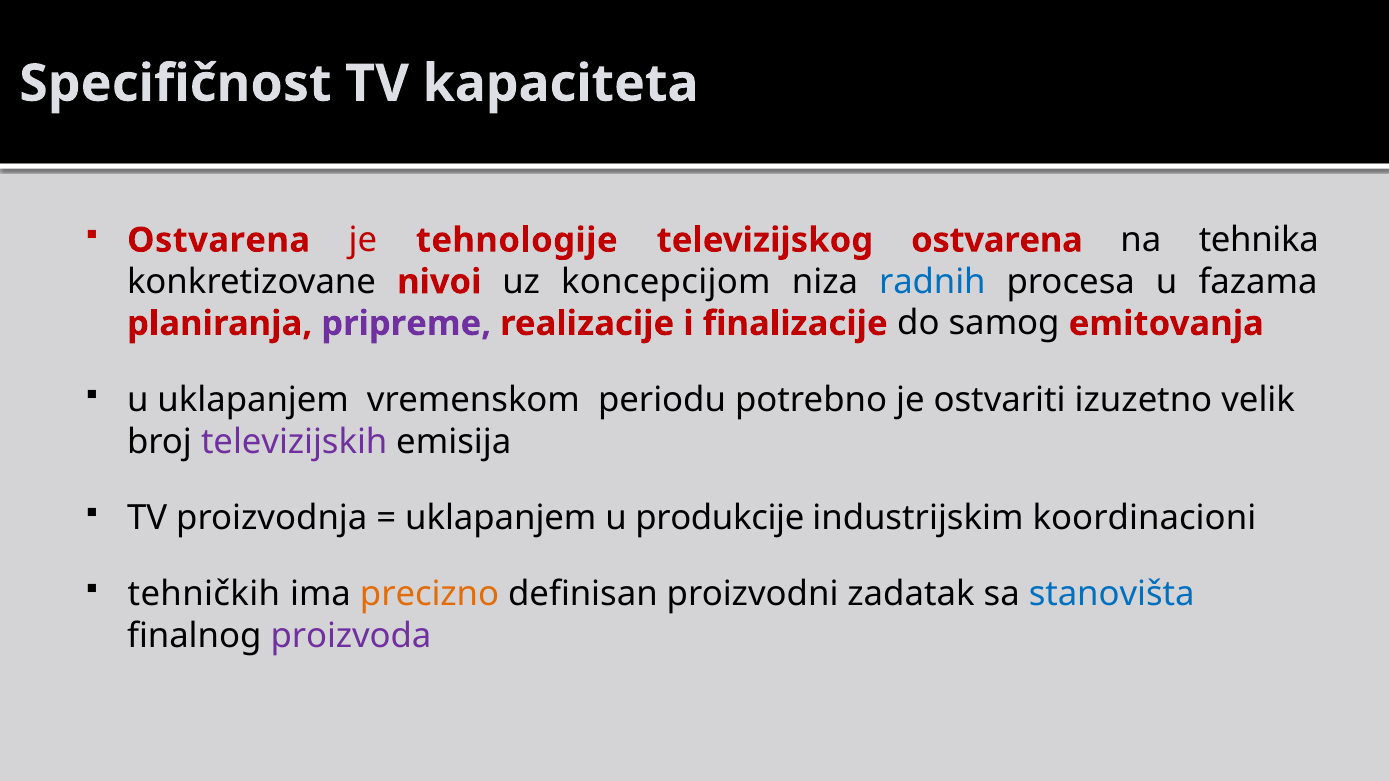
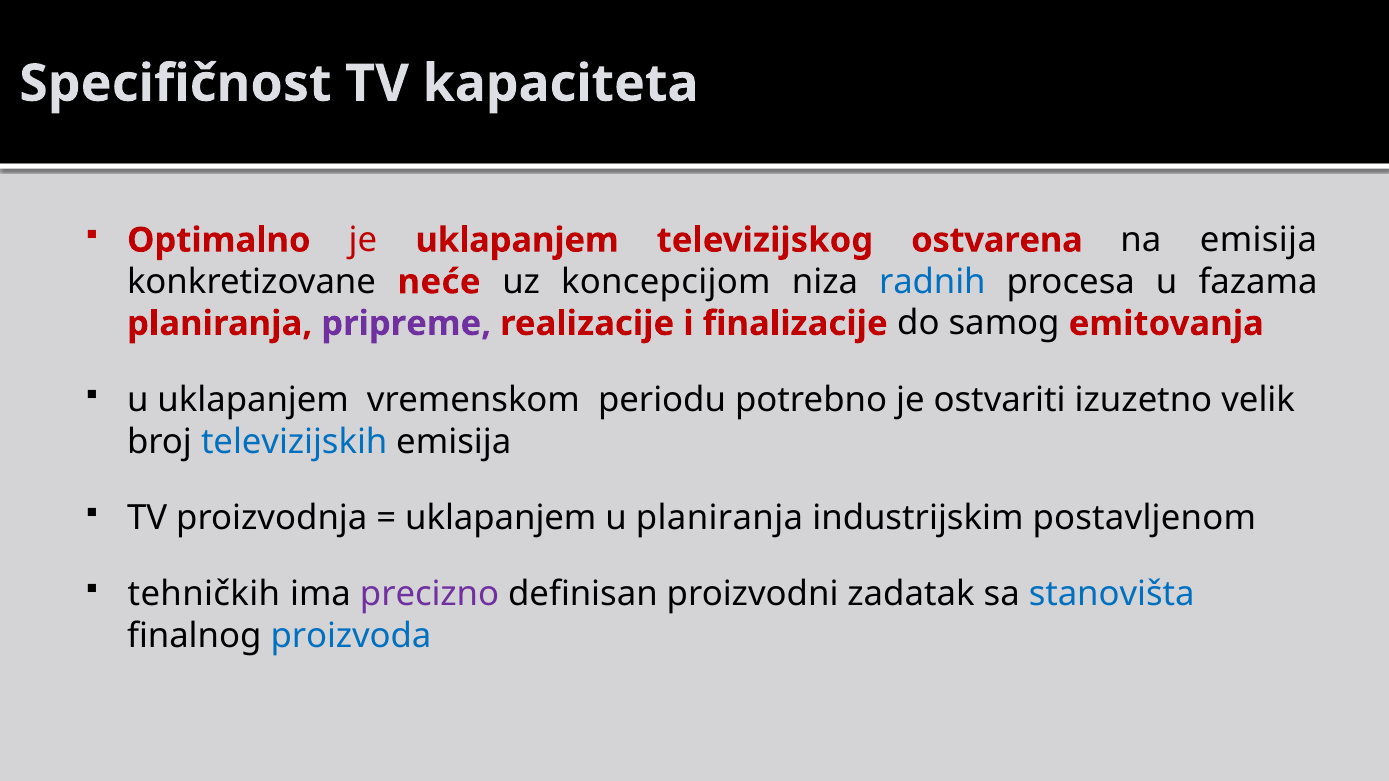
Ostvarena at (219, 240): Ostvarena -> Optimalno
je tehnologije: tehnologije -> uklapanjem
na tehnika: tehnika -> emisija
nivoi: nivoi -> neće
televizijskih colour: purple -> blue
u produkcije: produkcije -> planiranja
koordinacioni: koordinacioni -> postavljenom
precizno colour: orange -> purple
proizvoda colour: purple -> blue
